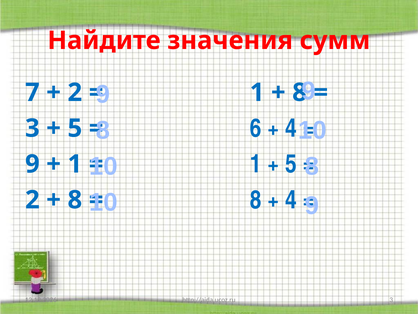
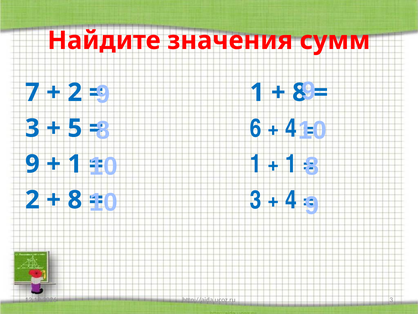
5 at (291, 164): 5 -> 1
8 at (256, 200): 8 -> 3
